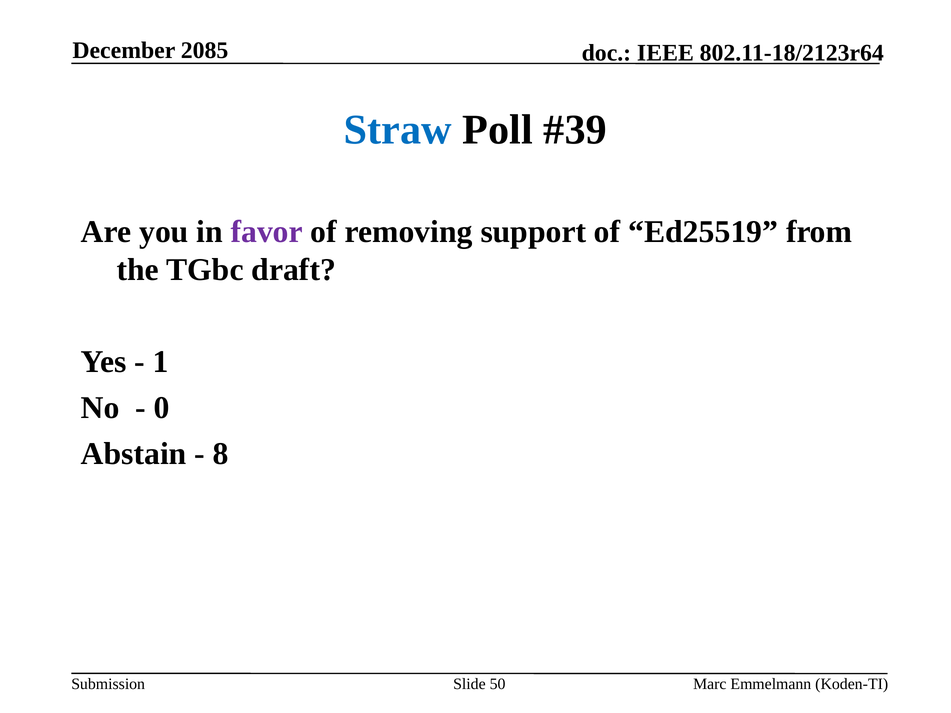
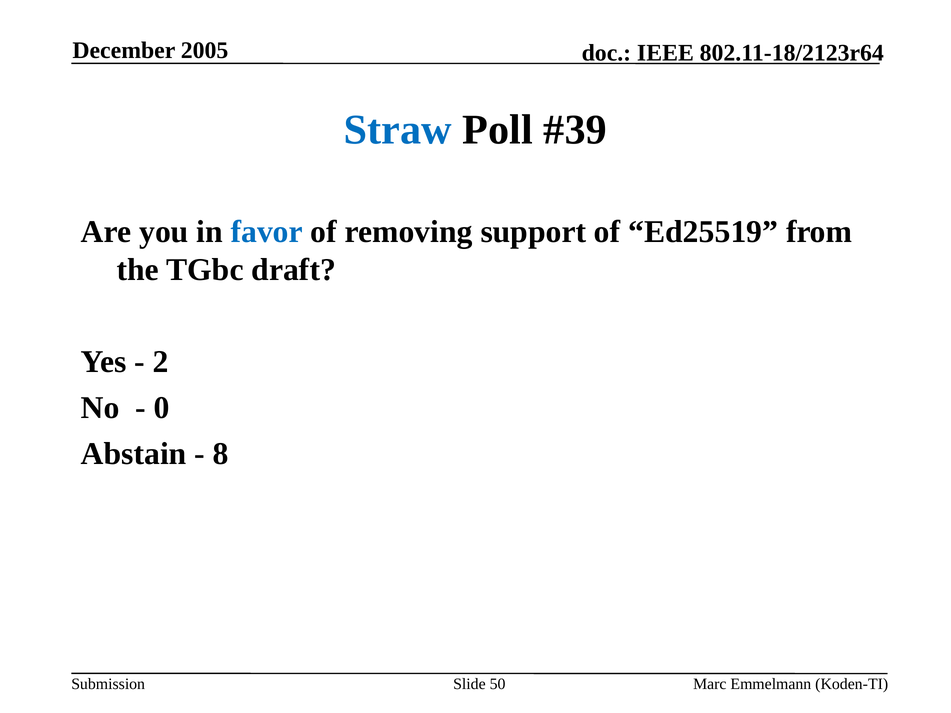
2085: 2085 -> 2005
favor colour: purple -> blue
1: 1 -> 2
